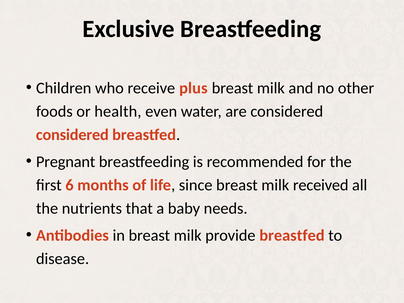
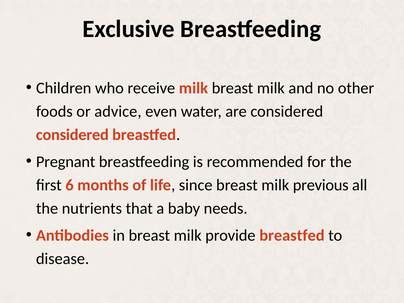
receive plus: plus -> milk
health: health -> advice
received: received -> previous
